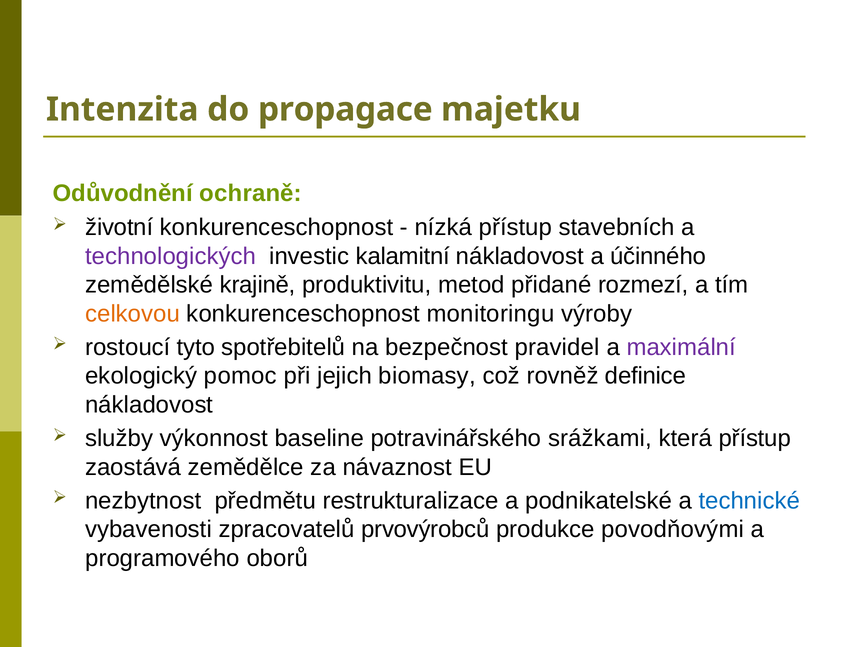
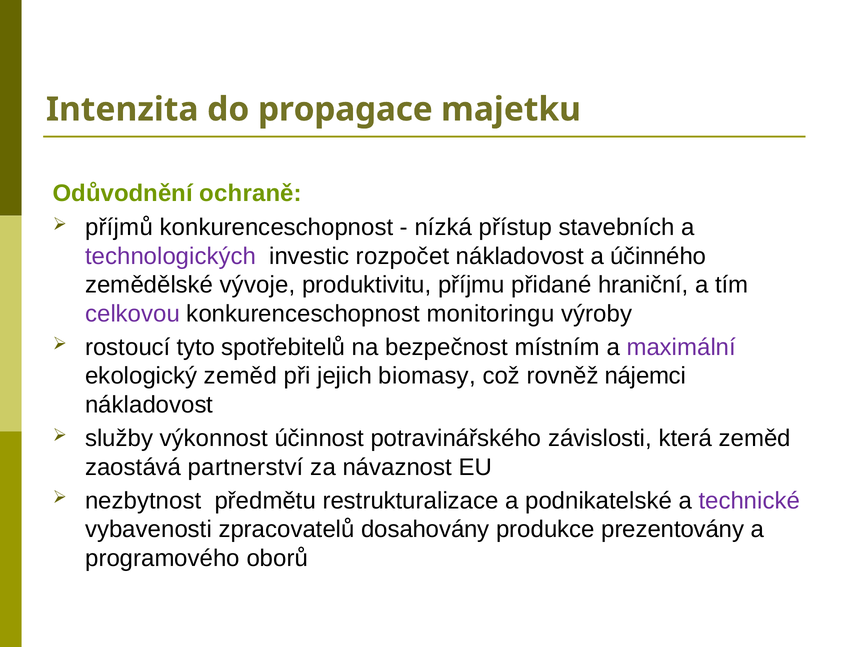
životní: životní -> příjmů
kalamitní: kalamitní -> rozpočet
krajině: krajině -> vývoje
metod: metod -> příjmu
rozmezí: rozmezí -> hraniční
celkovou colour: orange -> purple
pravidel: pravidel -> místním
ekologický pomoc: pomoc -> zeměd
definice: definice -> nájemci
baseline: baseline -> účinnost
srážkami: srážkami -> závislosti
která přístup: přístup -> zeměd
zemědělce: zemědělce -> partnerství
technické colour: blue -> purple
prvovýrobců: prvovýrobců -> dosahovány
povodňovými: povodňovými -> prezentovány
